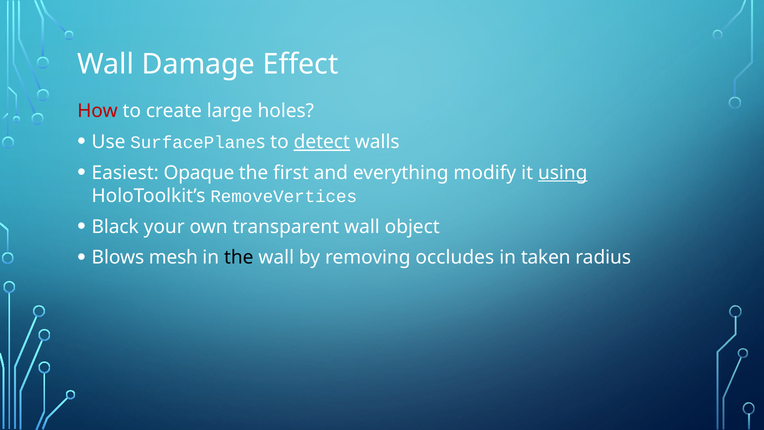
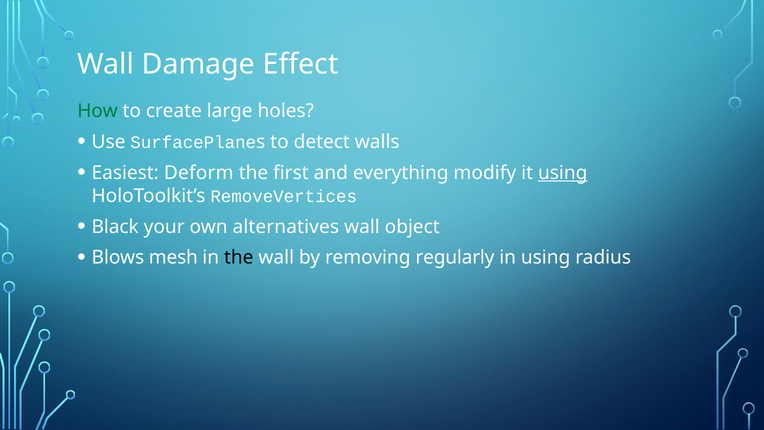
How colour: red -> green
detect underline: present -> none
Opaque: Opaque -> Deform
transparent: transparent -> alternatives
occludes: occludes -> regularly
in taken: taken -> using
